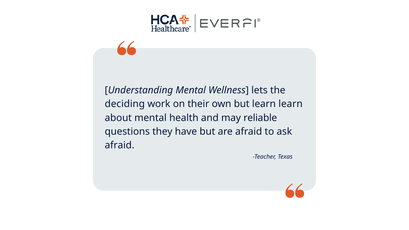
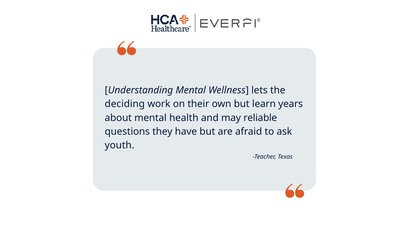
learn learn: learn -> years
afraid at (120, 145): afraid -> youth
